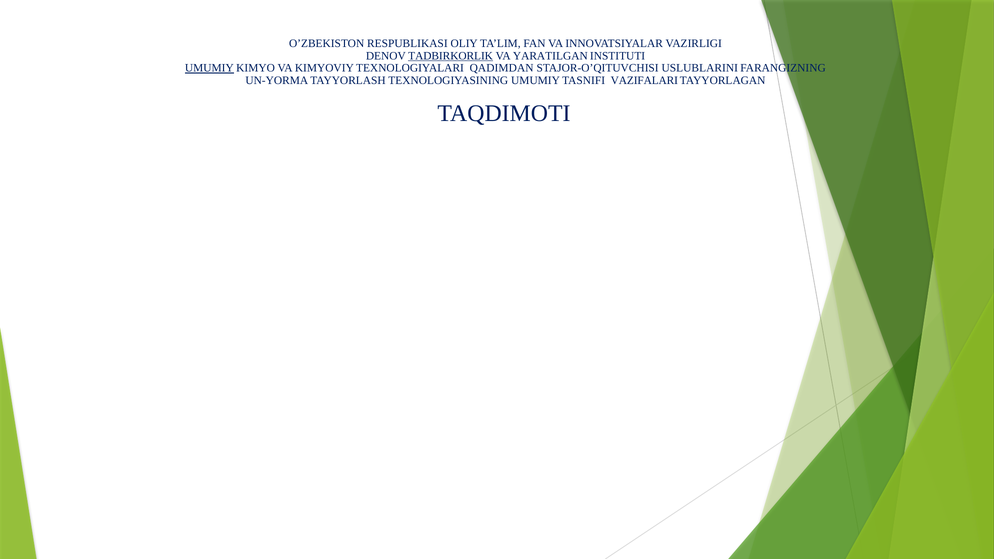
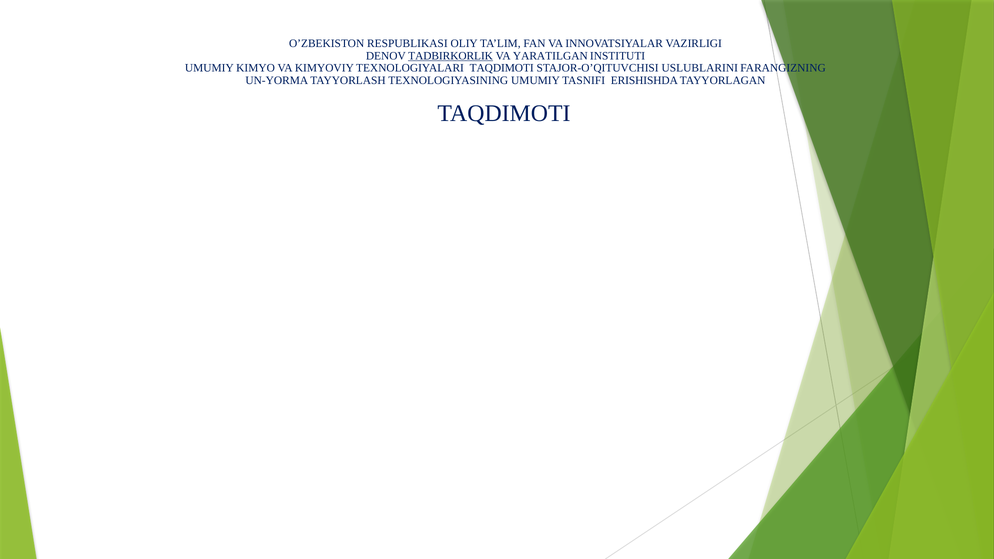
UMUMIY at (209, 68) underline: present -> none
TEXNOLOGIYALARI QADIMDAN: QADIMDAN -> TAQDIMOTI
VАZIFАLАRI: VАZIFАLАRI -> ERISHISHDА
